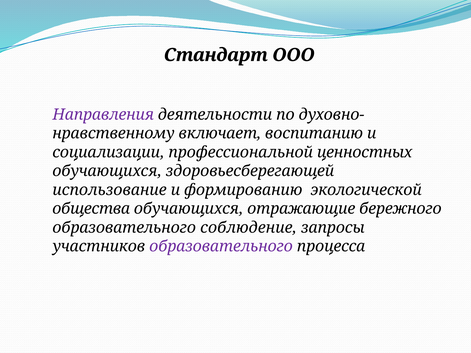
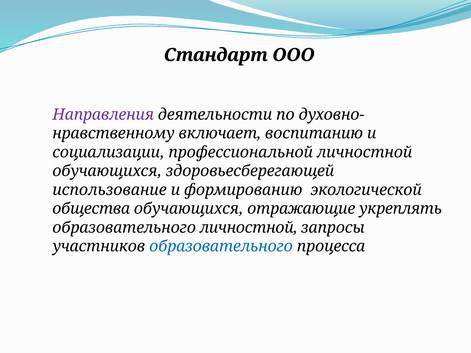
профессиональной ценностных: ценностных -> личностной
бережного: бережного -> укреплять
образовательного соблюдение: соблюдение -> личностной
образовательного at (221, 247) colour: purple -> blue
